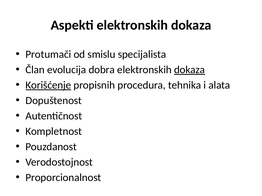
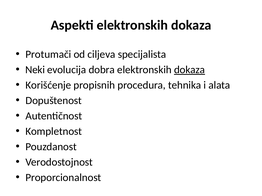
smislu: smislu -> ciljeva
Član: Član -> Neki
Korišćenje underline: present -> none
